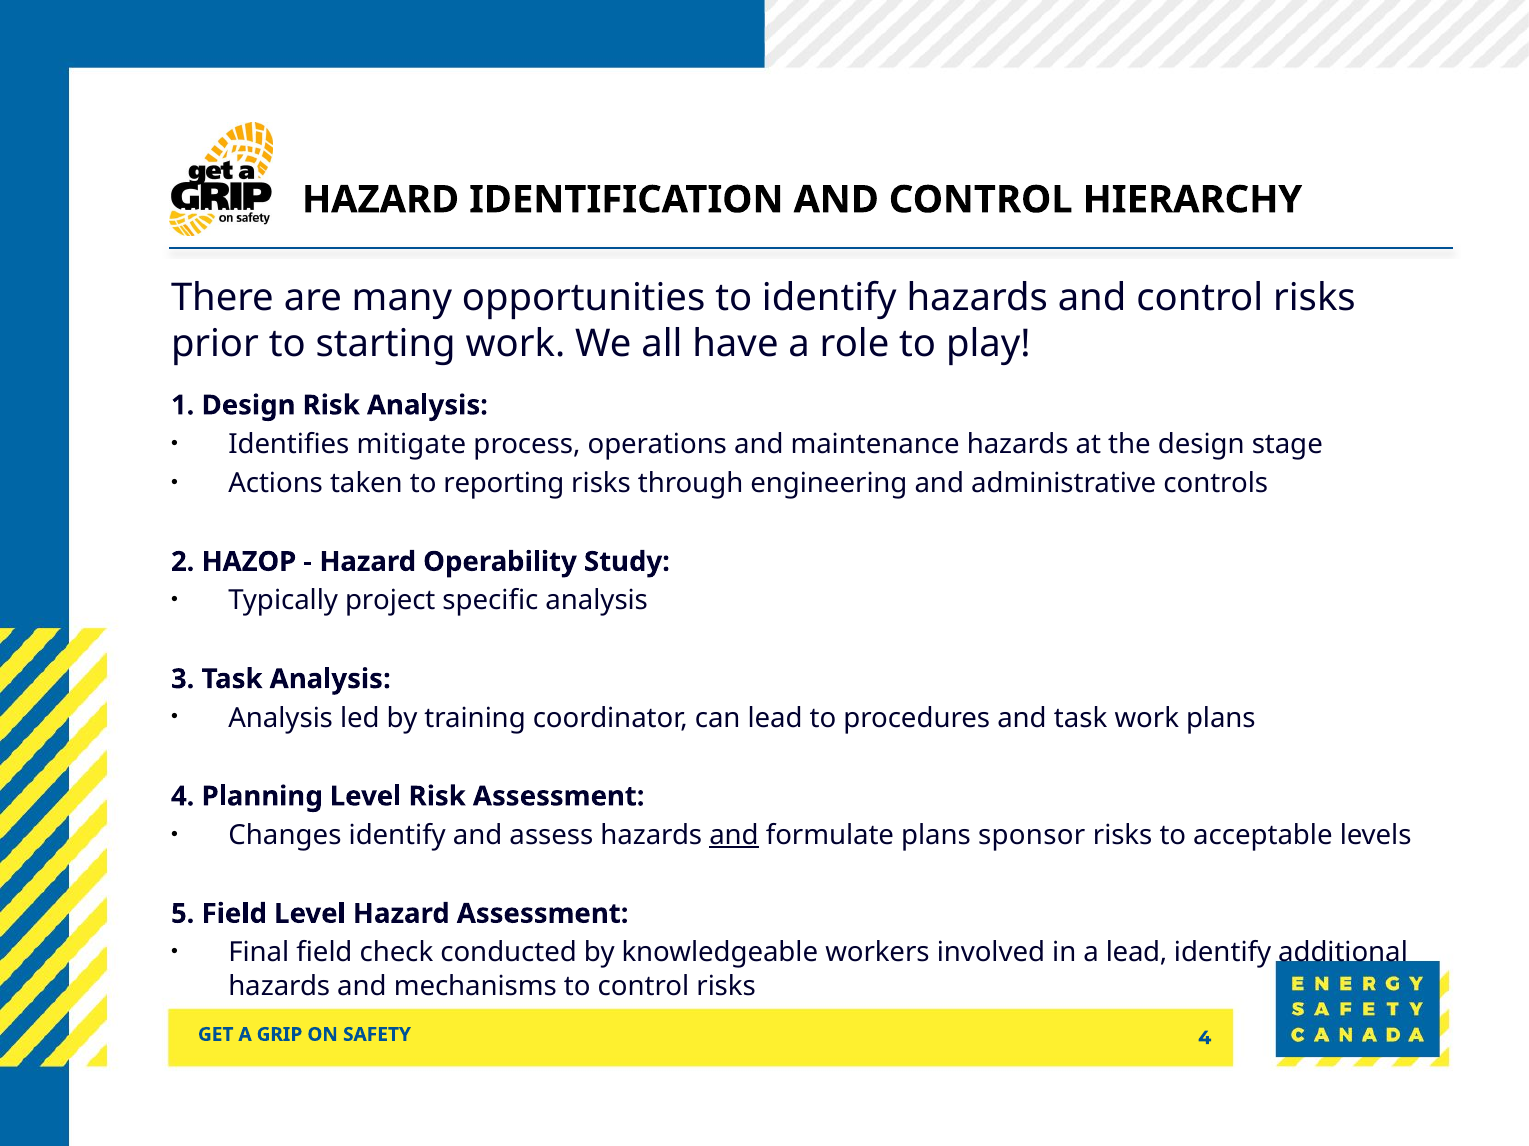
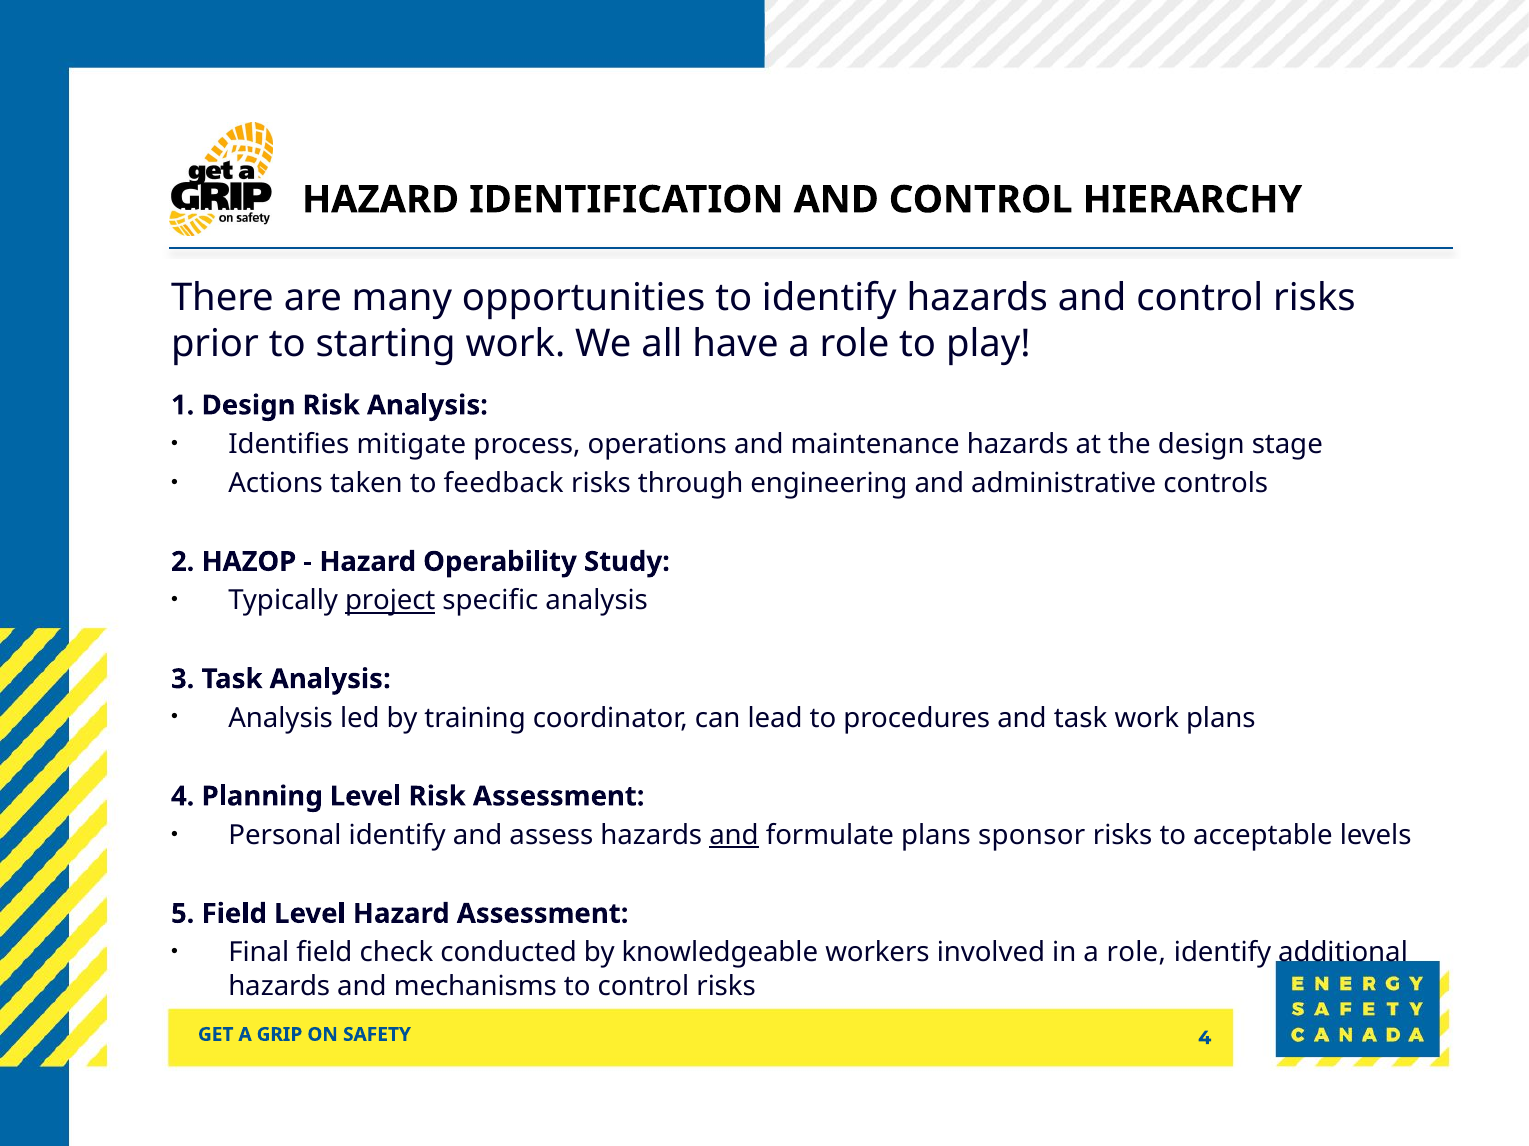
reporting: reporting -> feedback
project underline: none -> present
Changes: Changes -> Personal
in a lead: lead -> role
